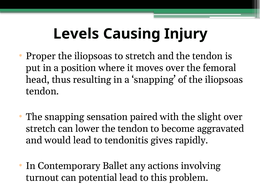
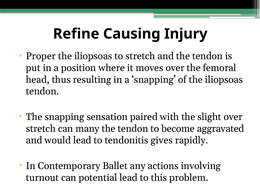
Levels: Levels -> Refine
lower: lower -> many
